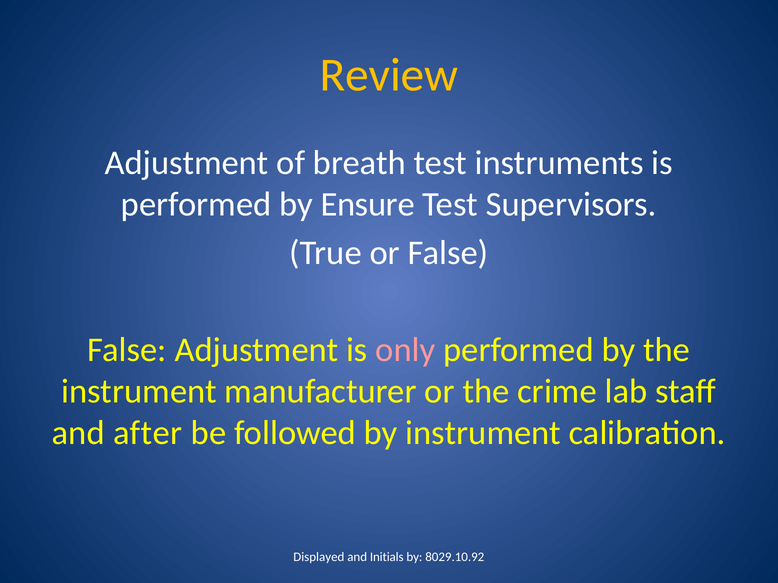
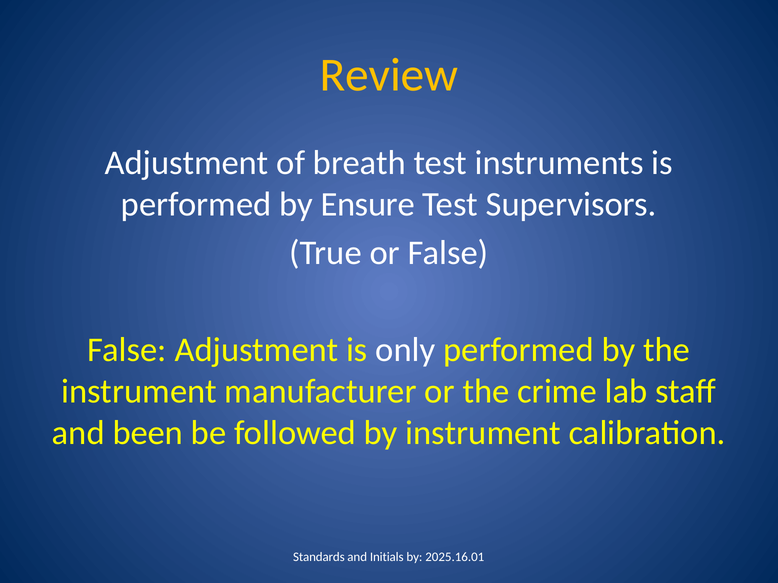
only colour: pink -> white
after: after -> been
Displayed: Displayed -> Standards
8029.10.92: 8029.10.92 -> 2025.16.01
